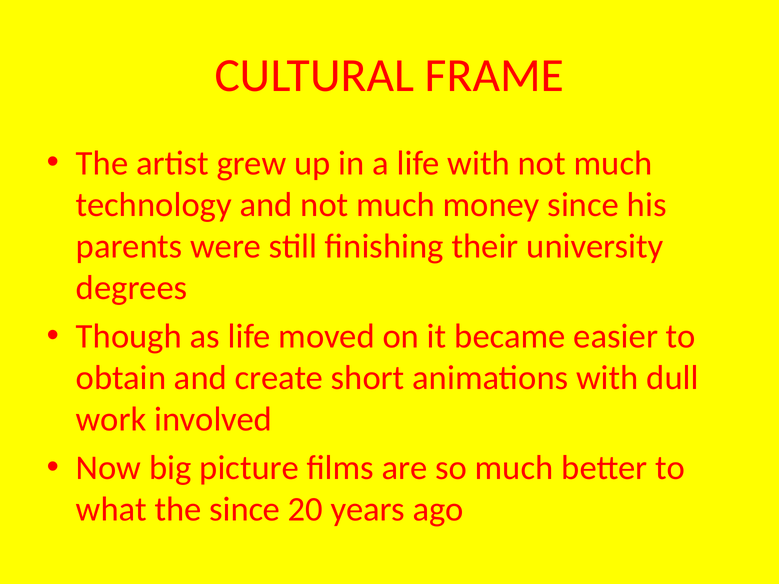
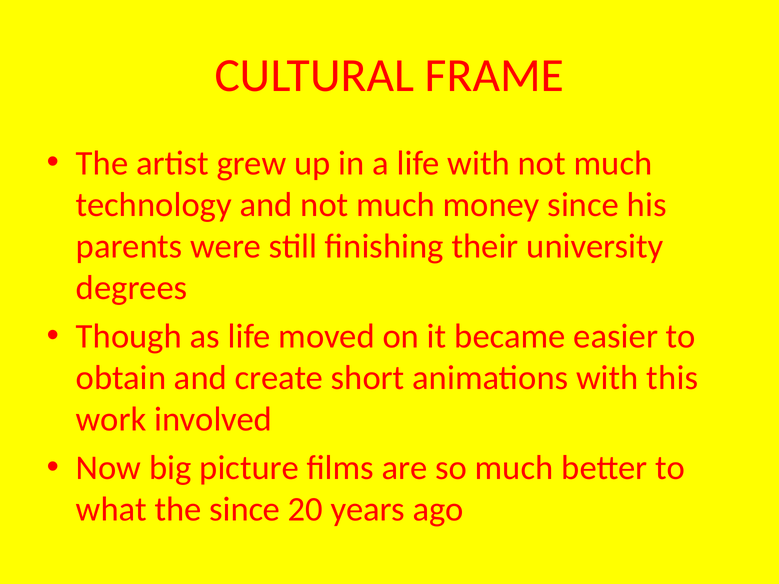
dull: dull -> this
